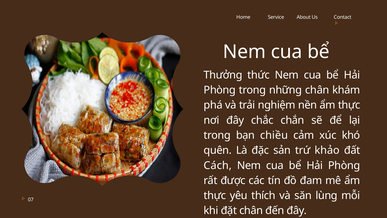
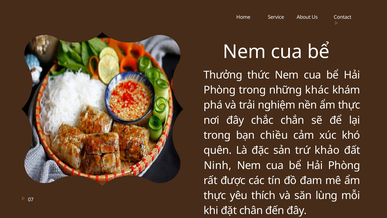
những chân: chân -> khác
Cách: Cách -> Ninh
